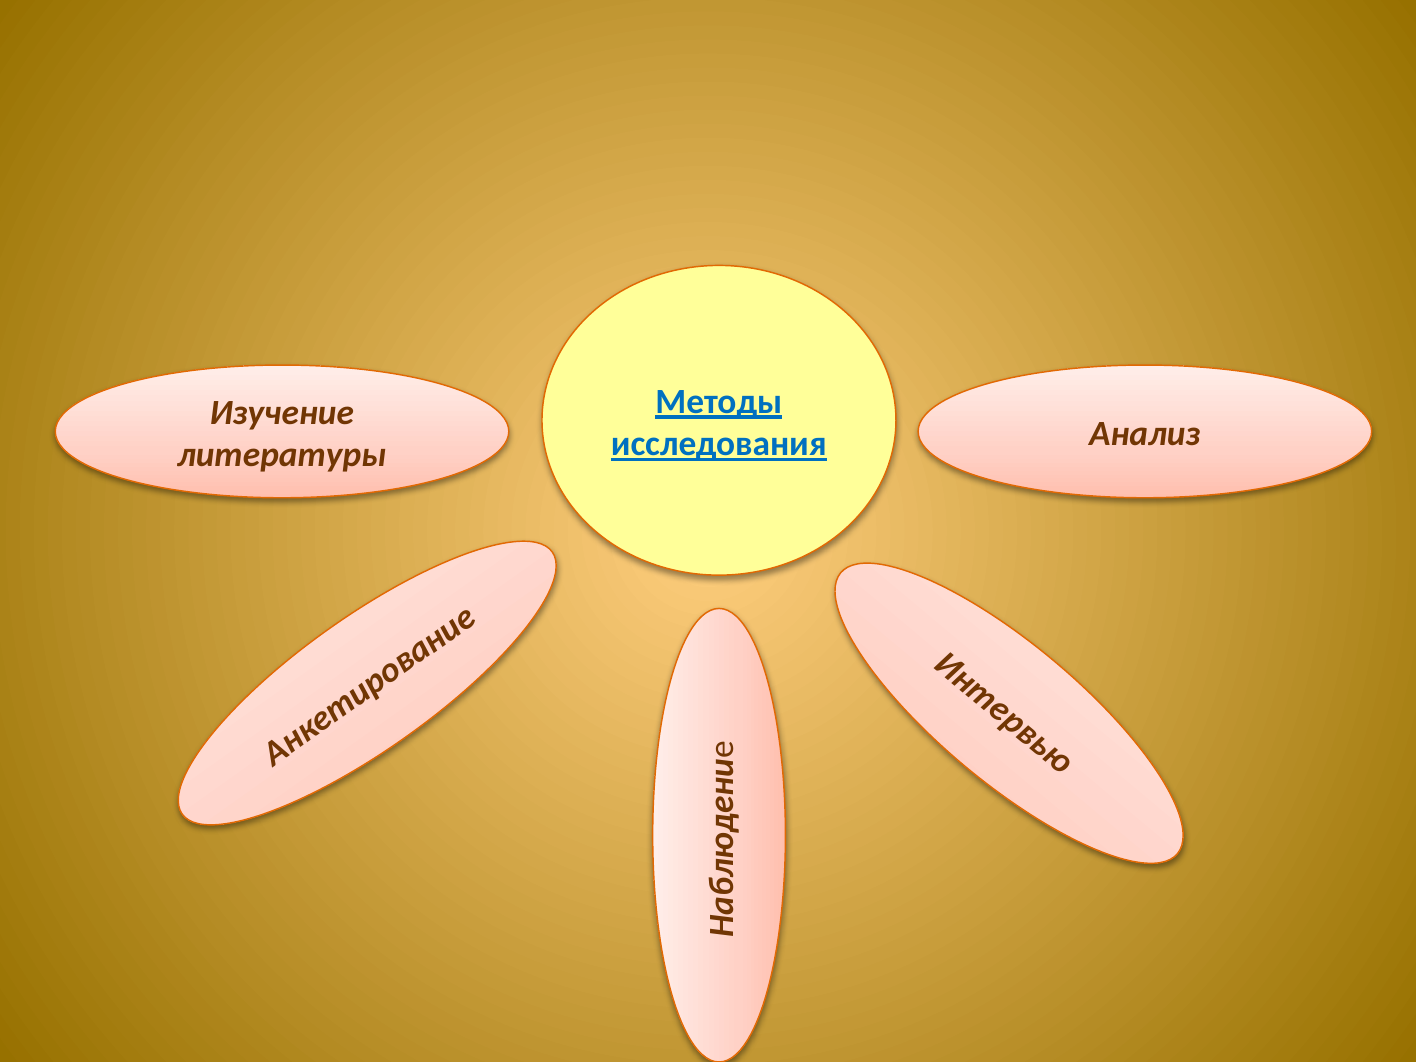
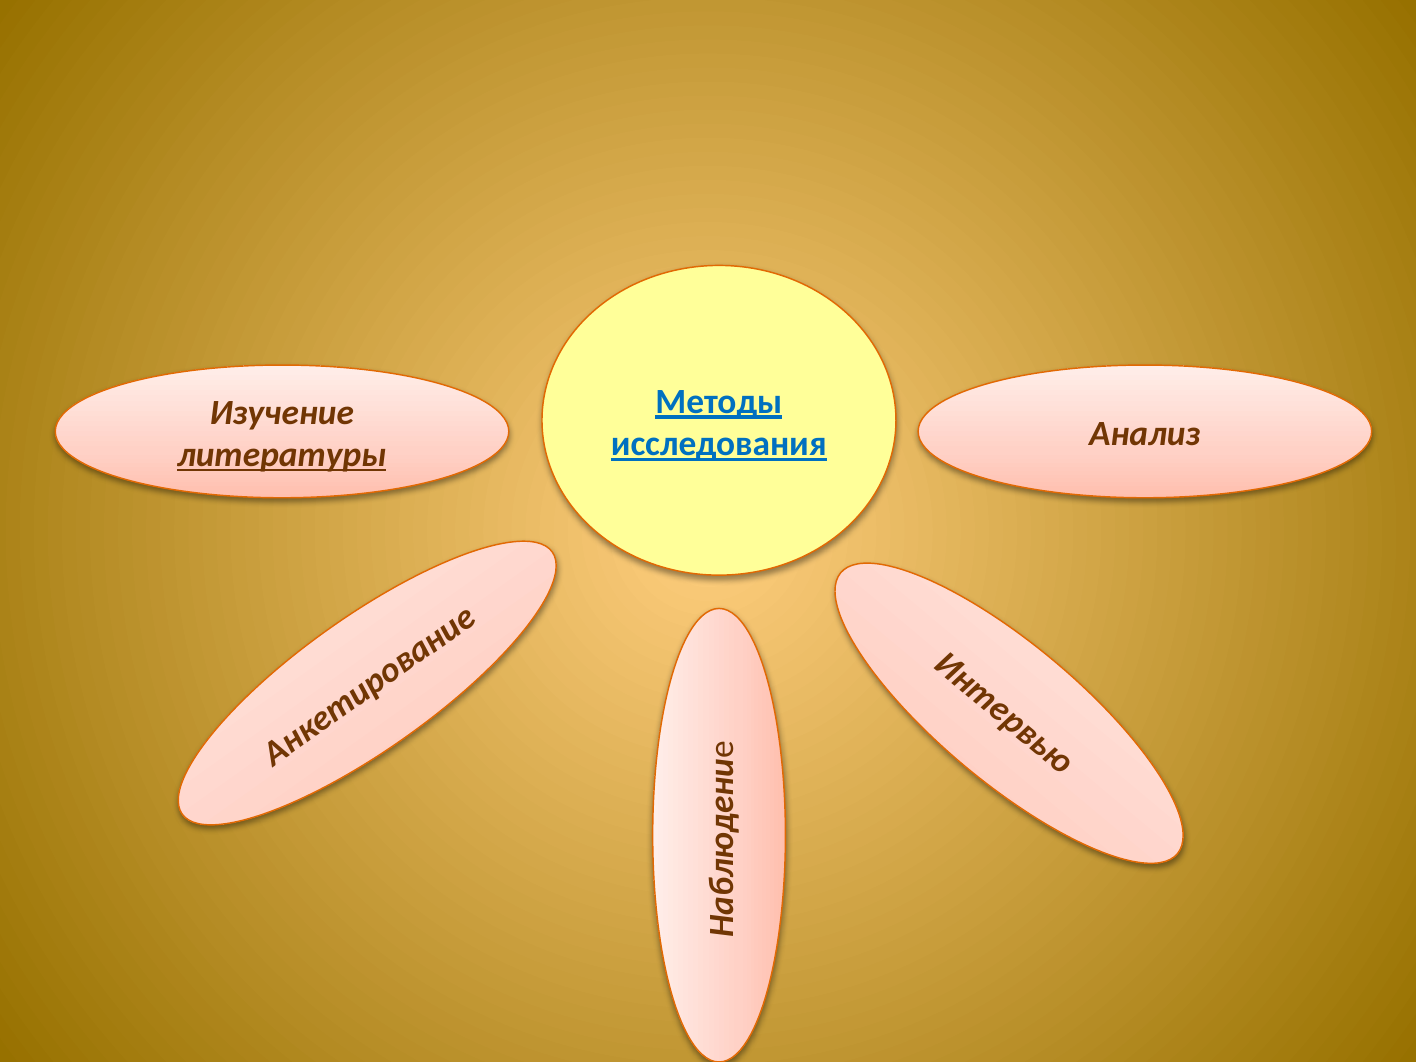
литературы underline: none -> present
